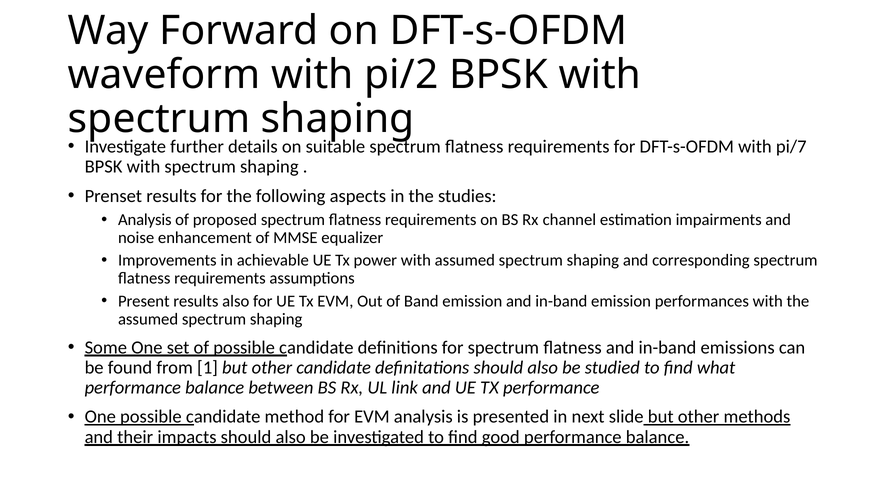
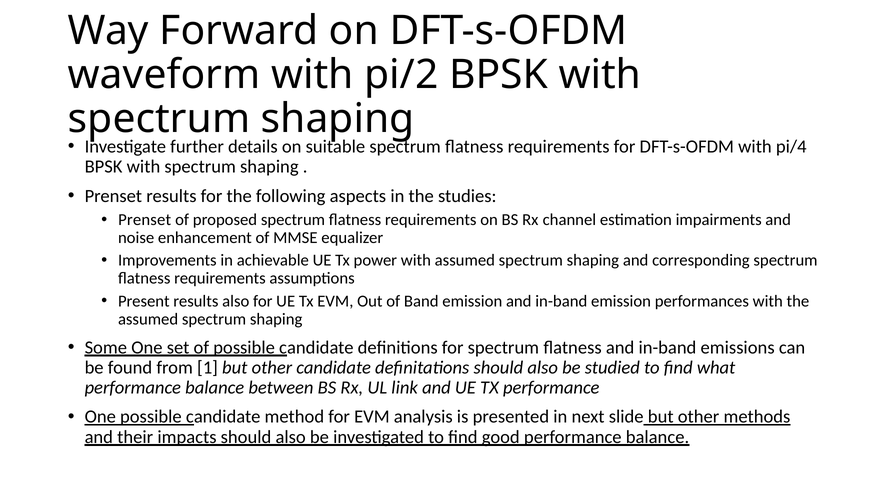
pi/7: pi/7 -> pi/4
Analysis at (145, 220): Analysis -> Prenset
